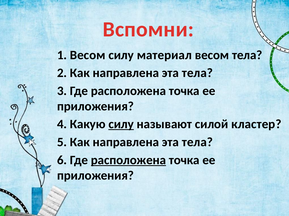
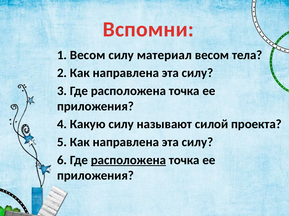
тела at (197, 73): тела -> силу
силу at (121, 125) underline: present -> none
кластер: кластер -> проекта
тела at (197, 143): тела -> силу
